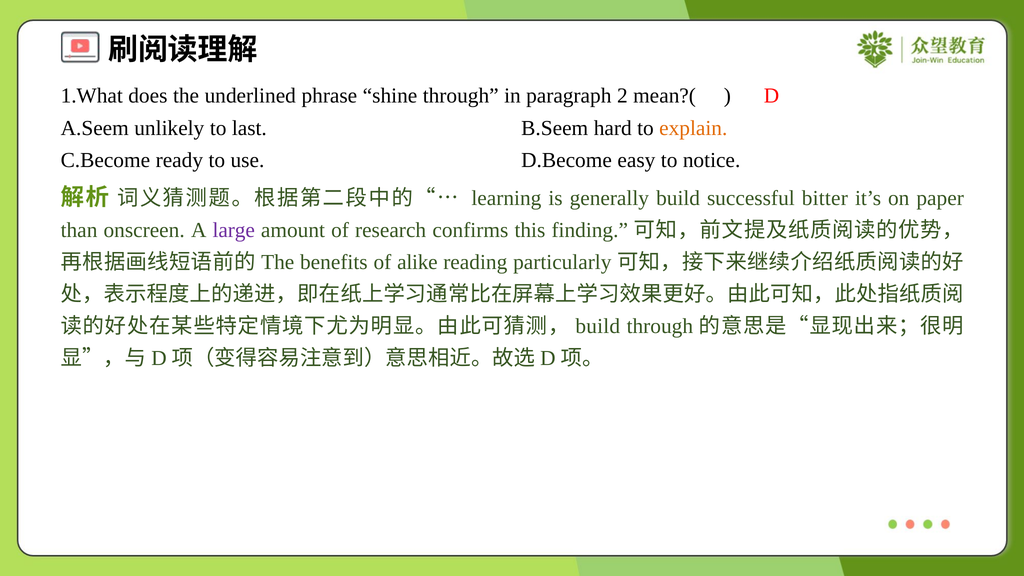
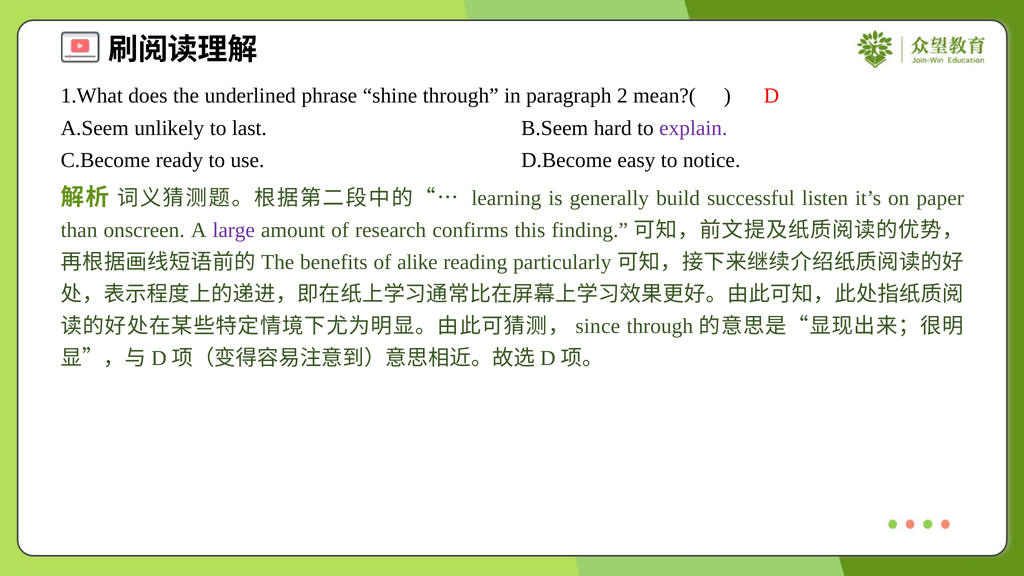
explain colour: orange -> purple
bitter: bitter -> listen
build at (598, 326): build -> since
